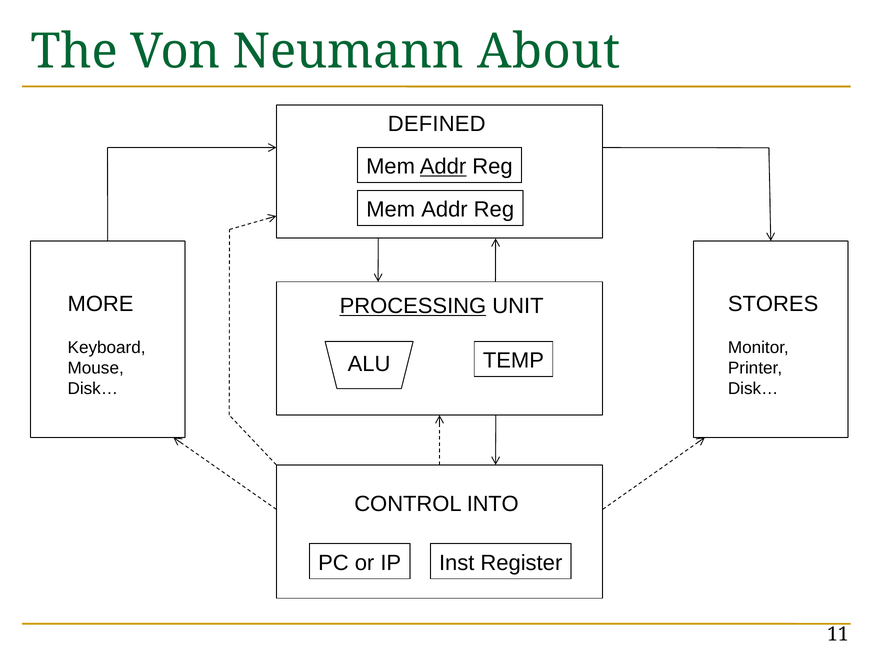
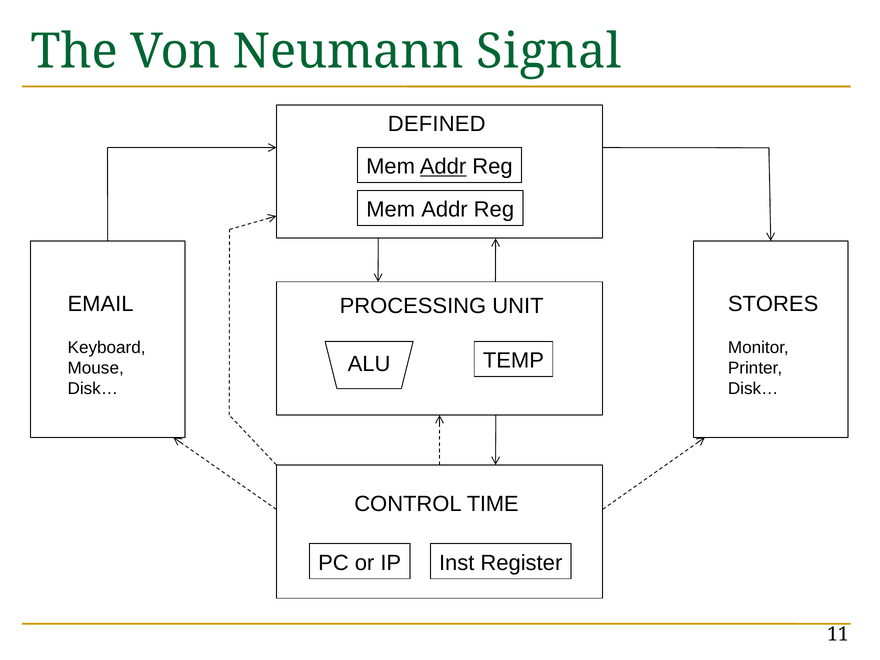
About: About -> Signal
MORE: MORE -> EMAIL
PROCESSING underline: present -> none
INTO: INTO -> TIME
